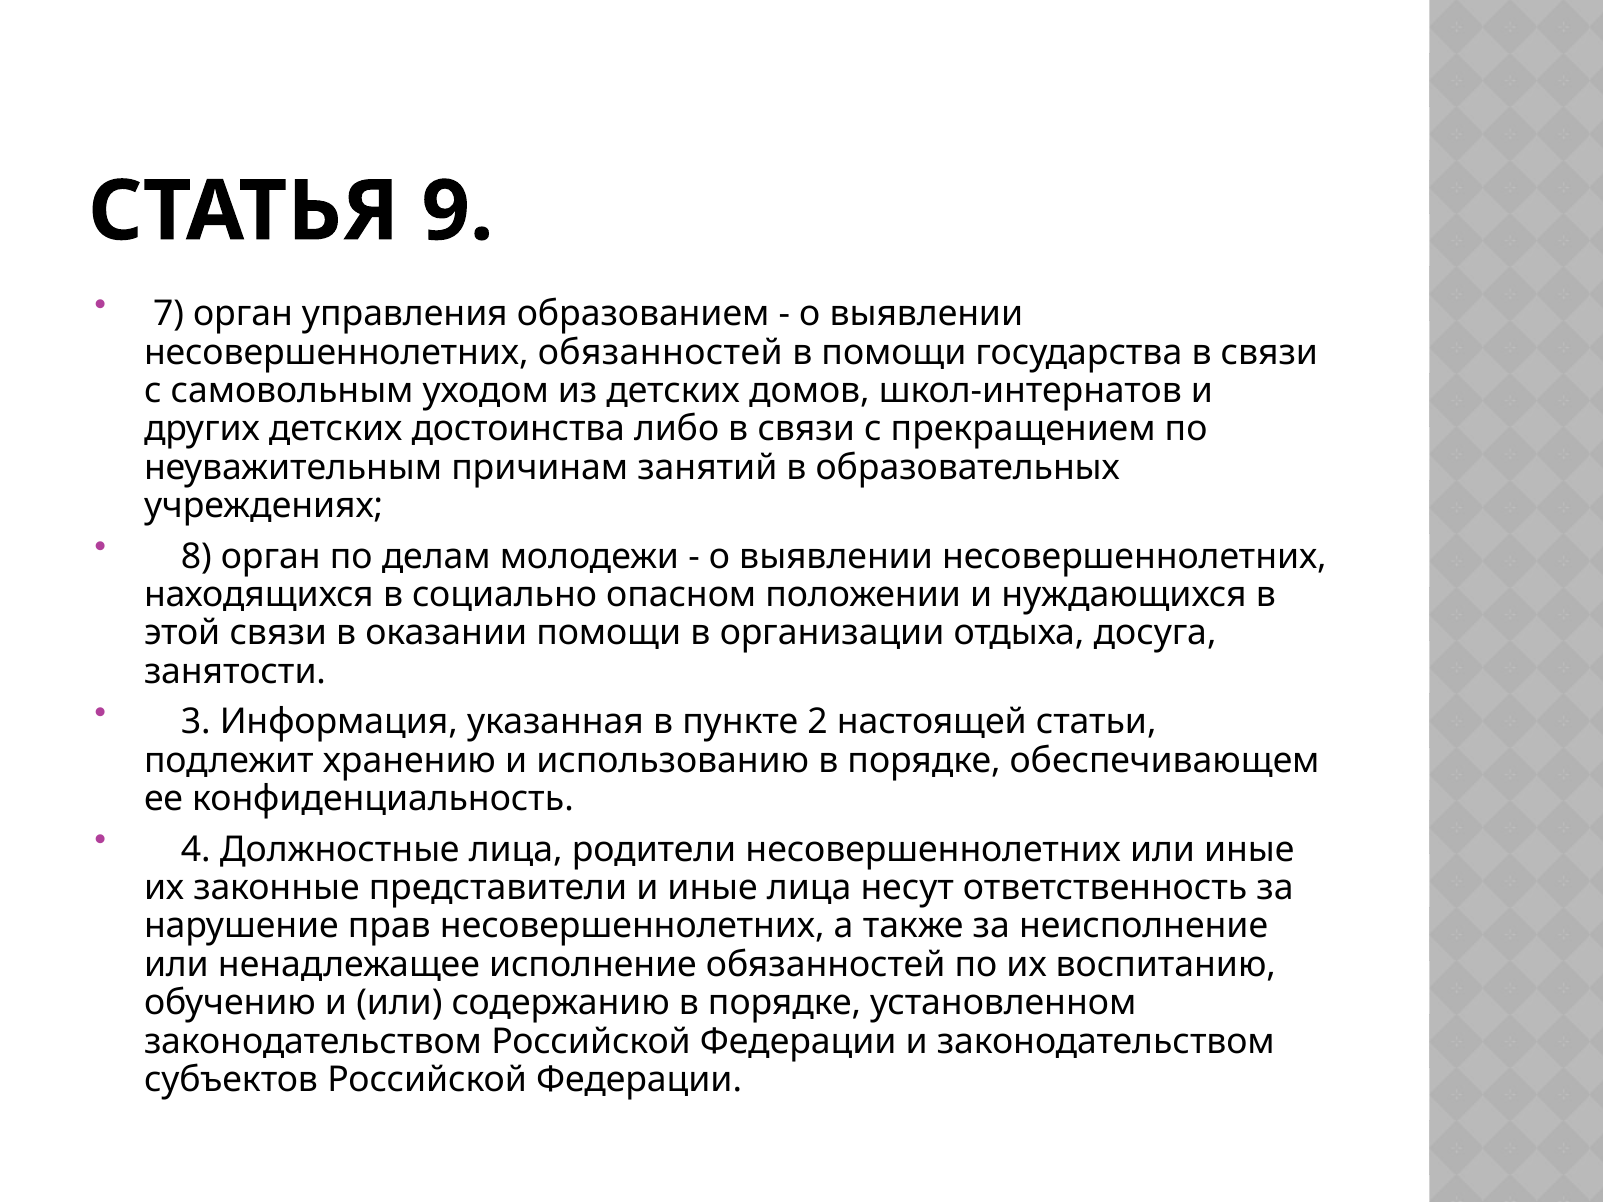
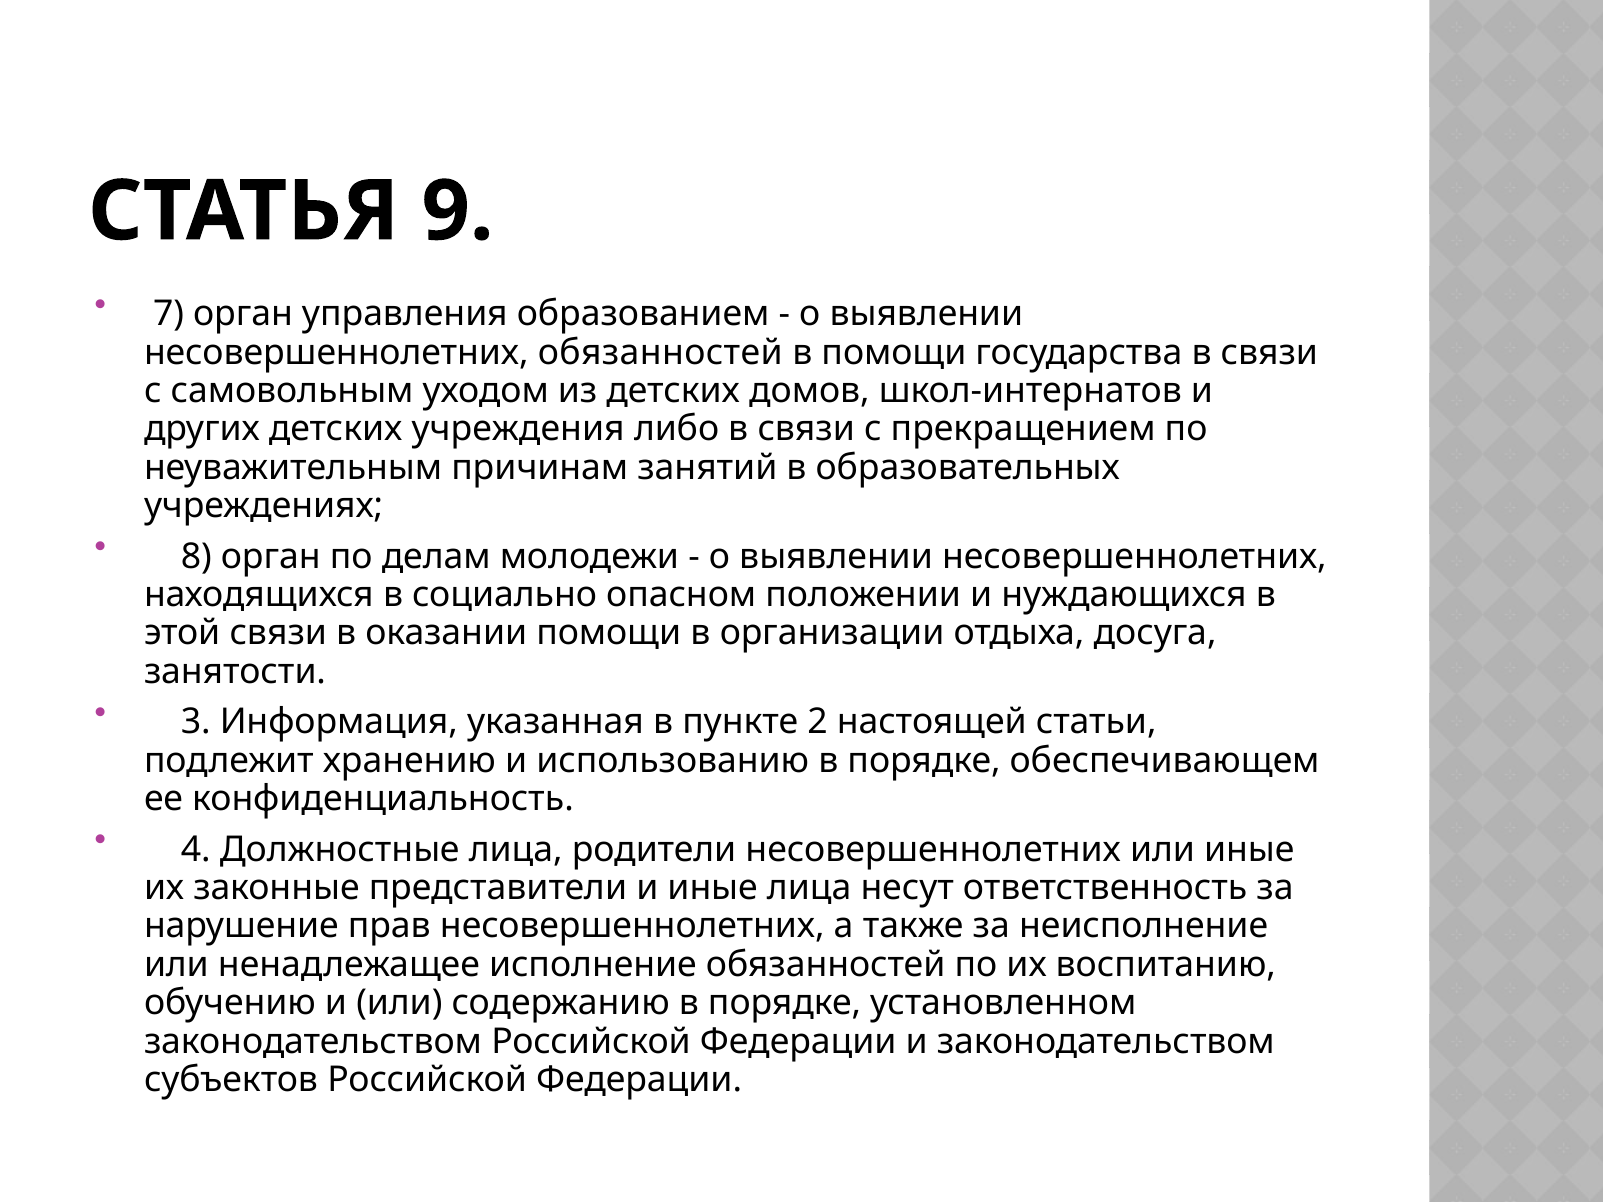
достоинства: достоинства -> учреждения
